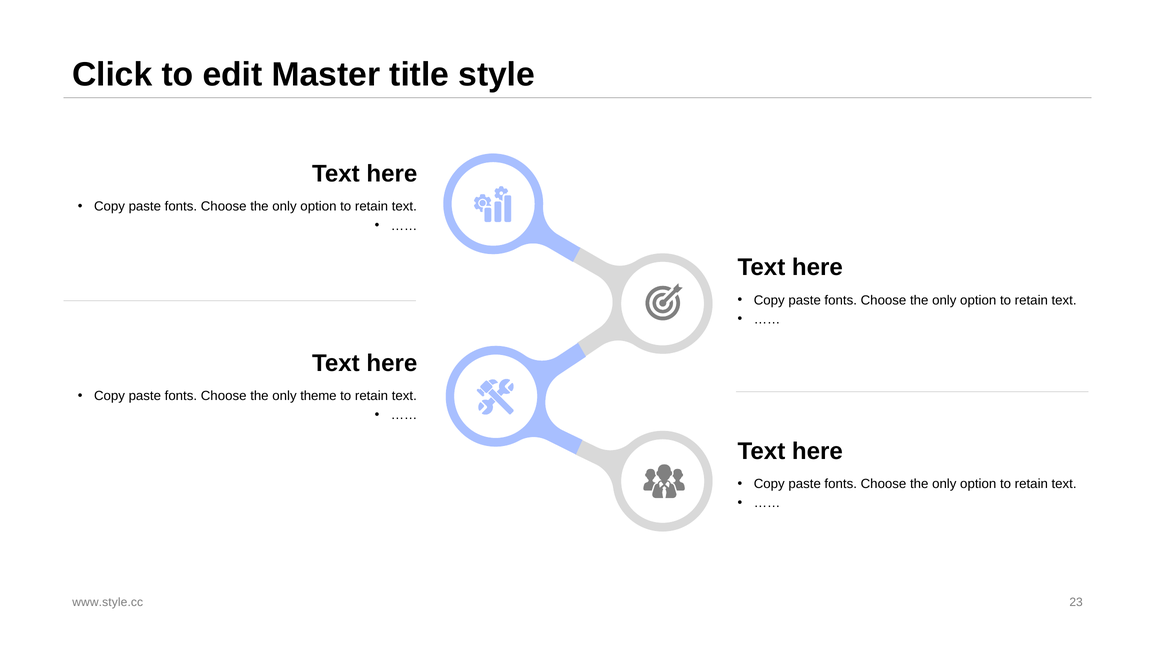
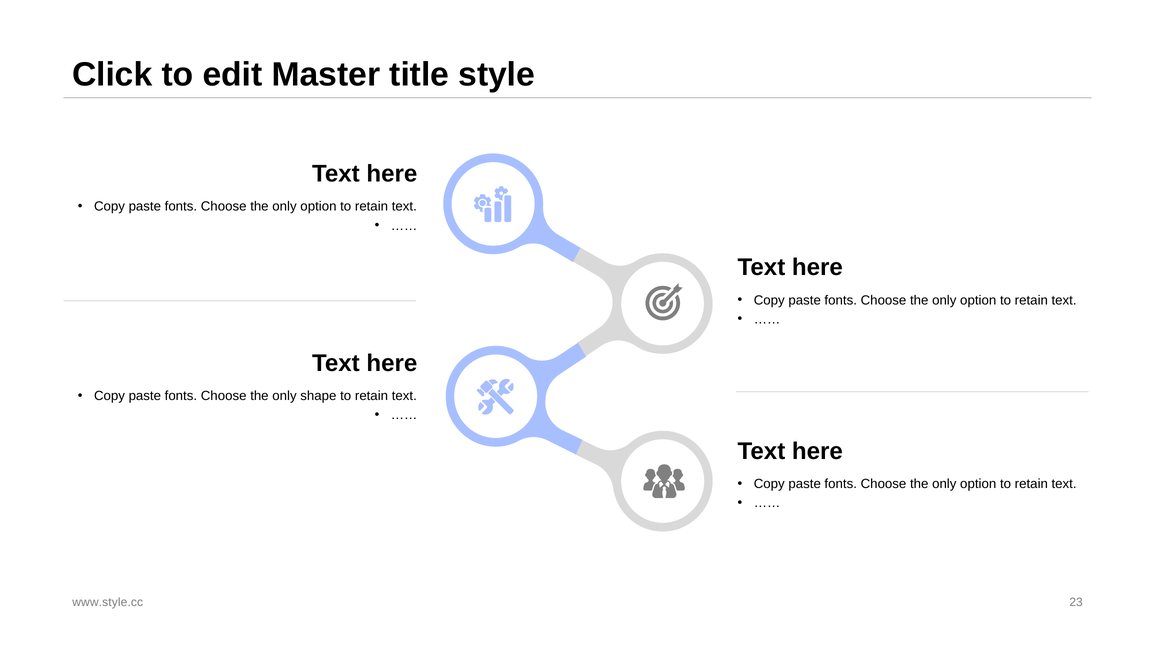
theme: theme -> shape
